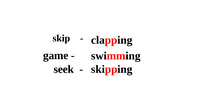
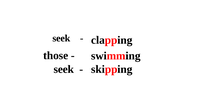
skip at (61, 38): skip -> seek
game: game -> those
